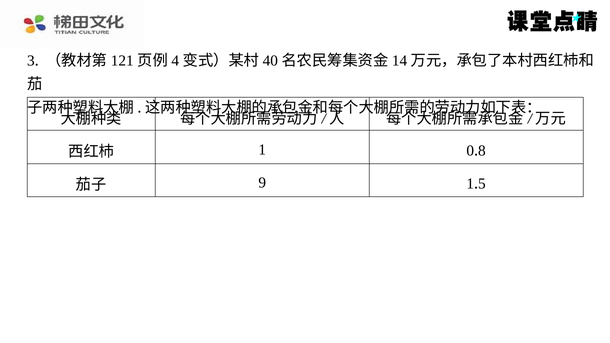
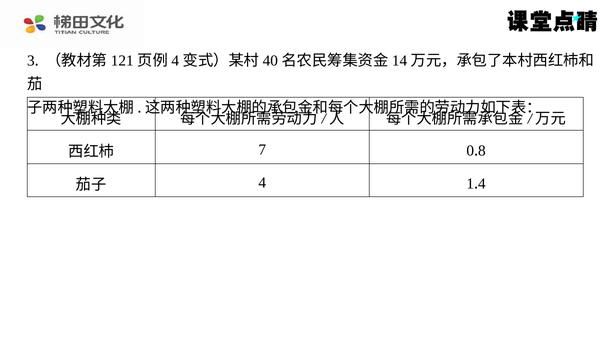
1 at (262, 150): 1 -> 7
9 at (262, 183): 9 -> 4
5 at (482, 184): 5 -> 4
